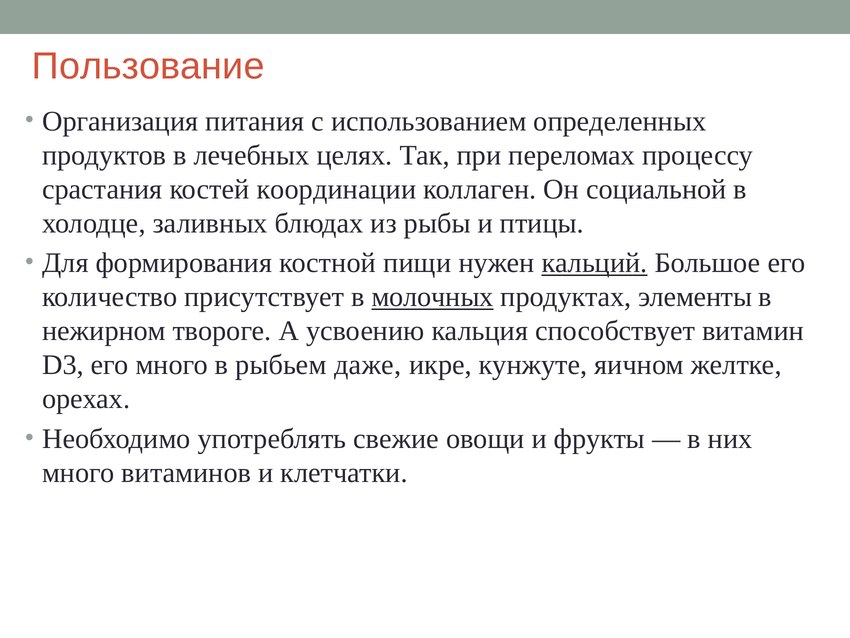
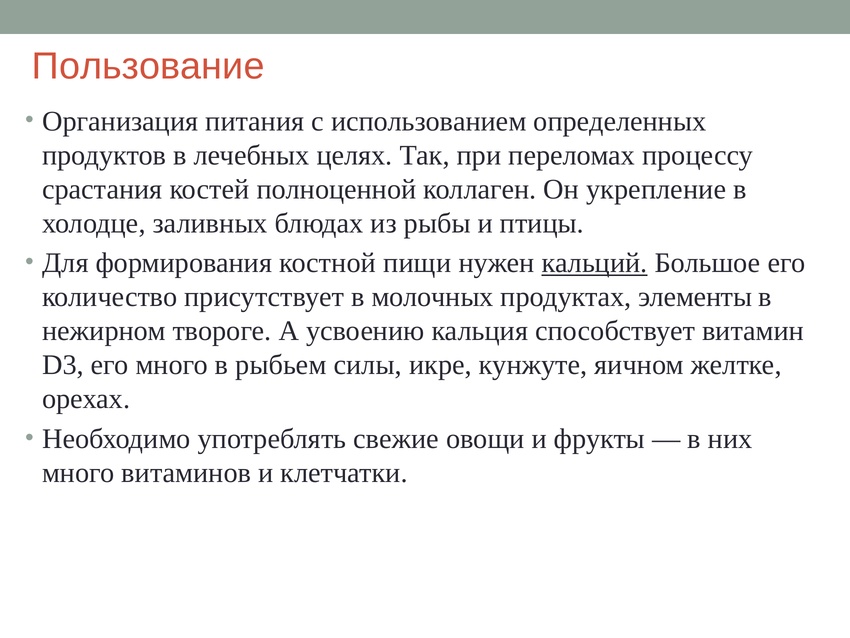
координации: координации -> полноценной
социальной: социальной -> укрепление
молочных underline: present -> none
даже: даже -> силы
